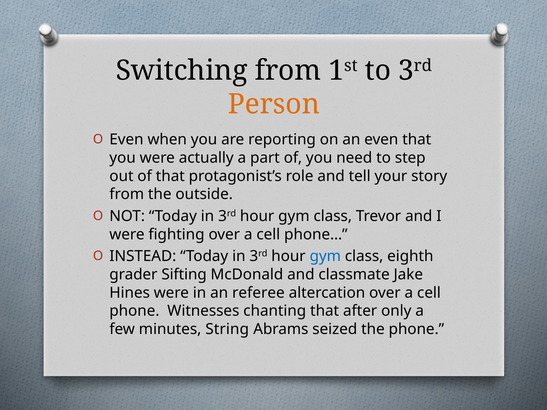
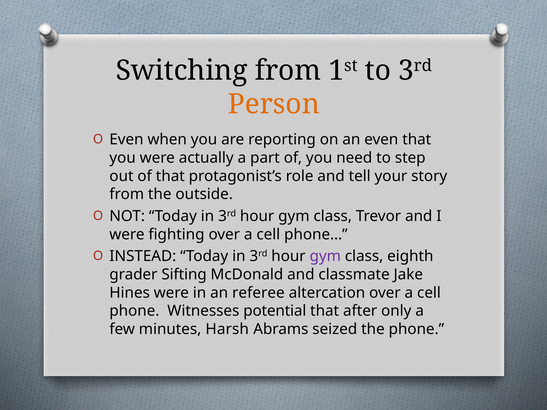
gym at (325, 256) colour: blue -> purple
chanting: chanting -> potential
String: String -> Harsh
